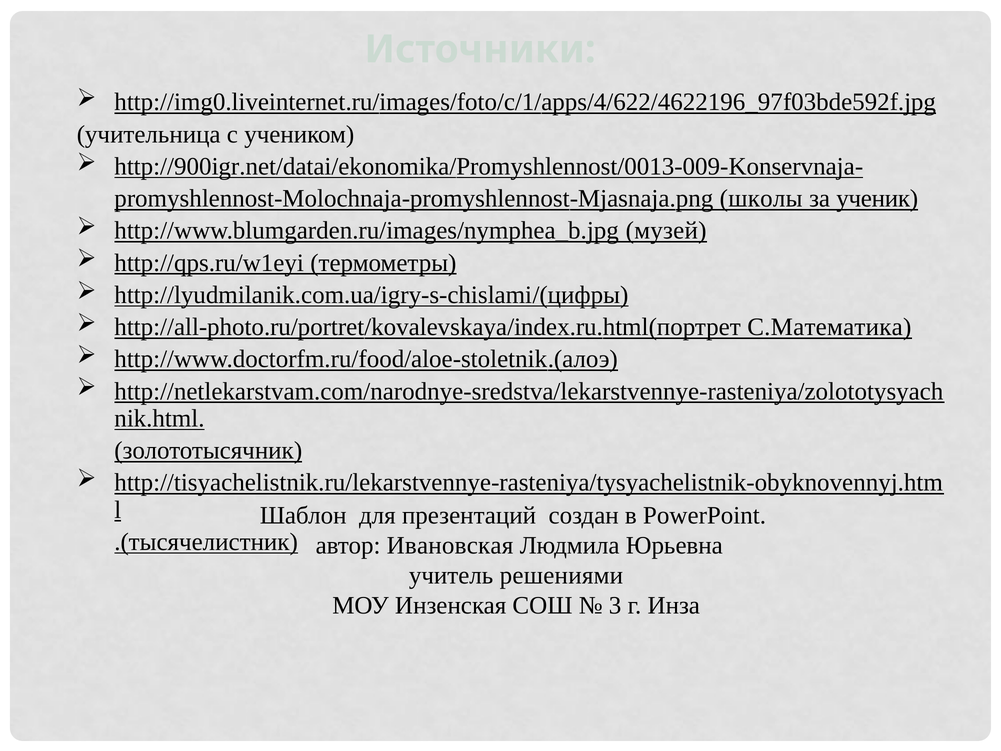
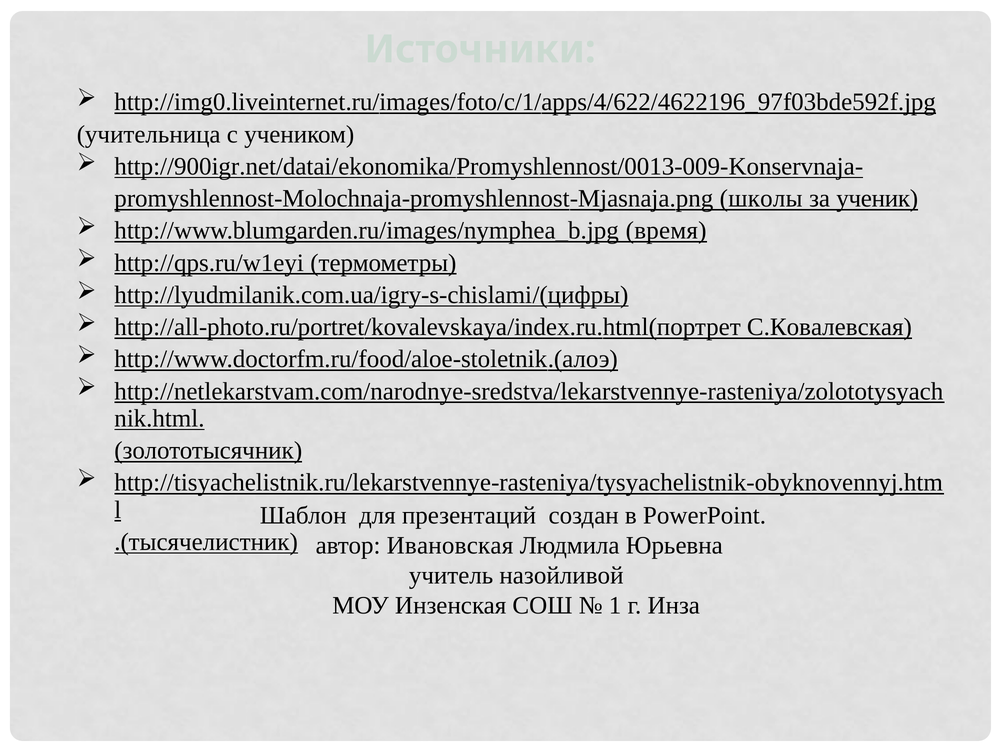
музей: музей -> время
С.Математика: С.Математика -> С.Ковалевская
решениями: решениями -> назойливой
3: 3 -> 1
